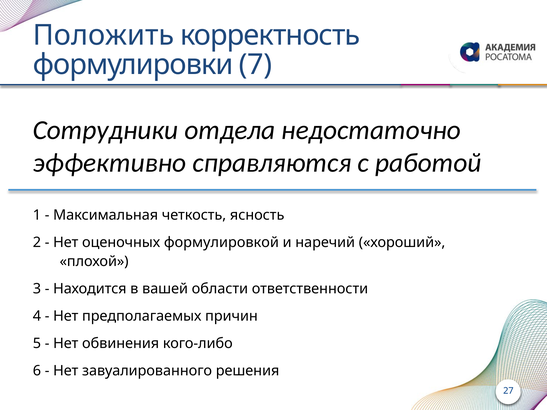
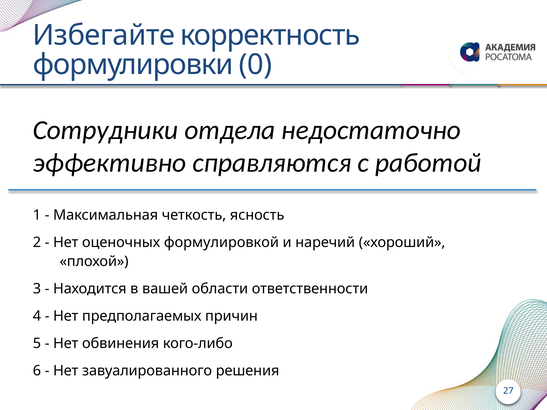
Положить: Положить -> Избегайте
7: 7 -> 0
